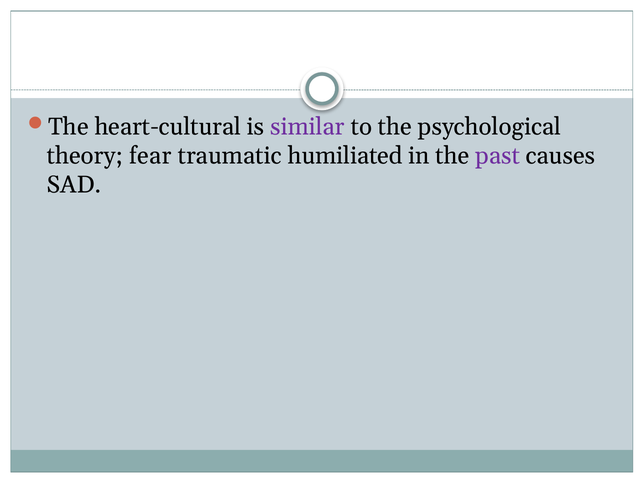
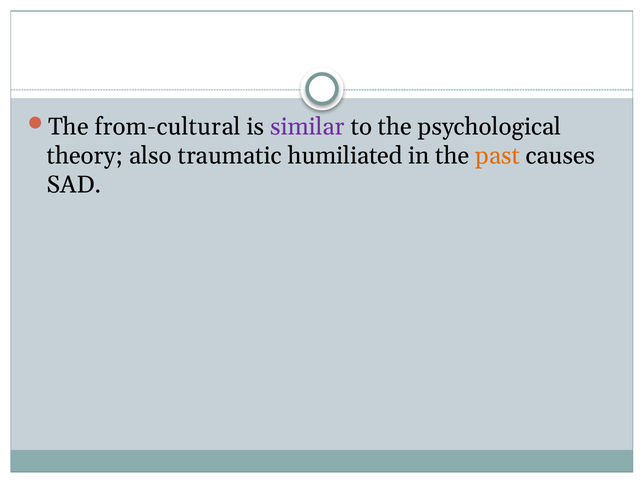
heart-cultural: heart-cultural -> from-cultural
fear: fear -> also
past colour: purple -> orange
